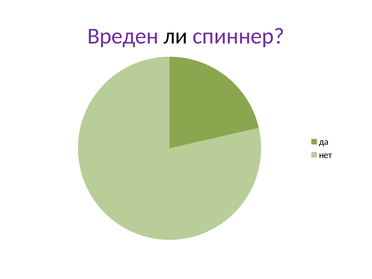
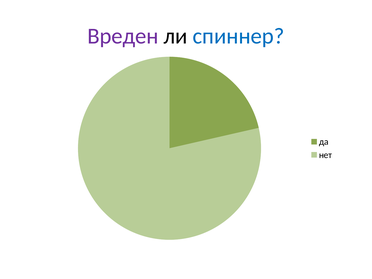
спиннер colour: purple -> blue
